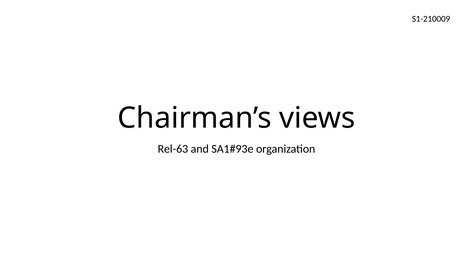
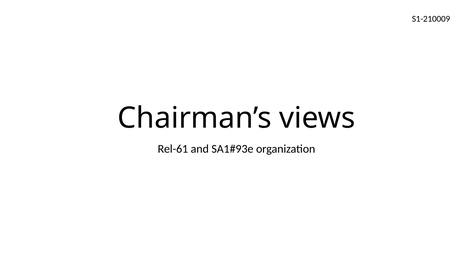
Rel-63: Rel-63 -> Rel-61
